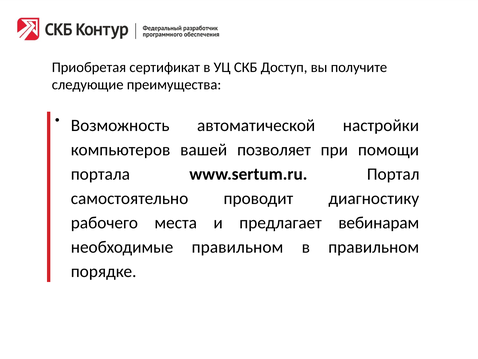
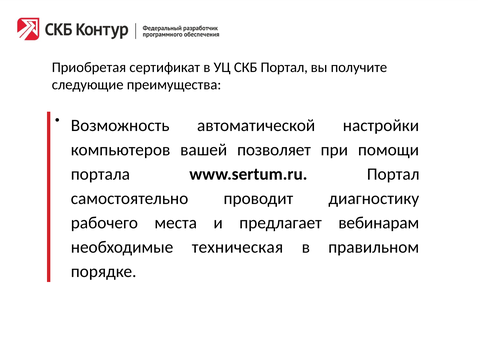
СКБ Доступ: Доступ -> Портал
необходимые правильном: правильном -> техническая
